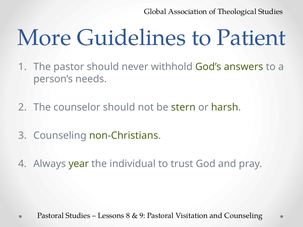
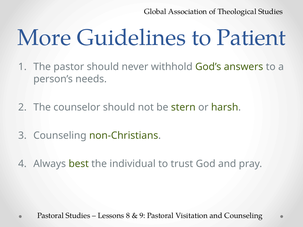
year: year -> best
